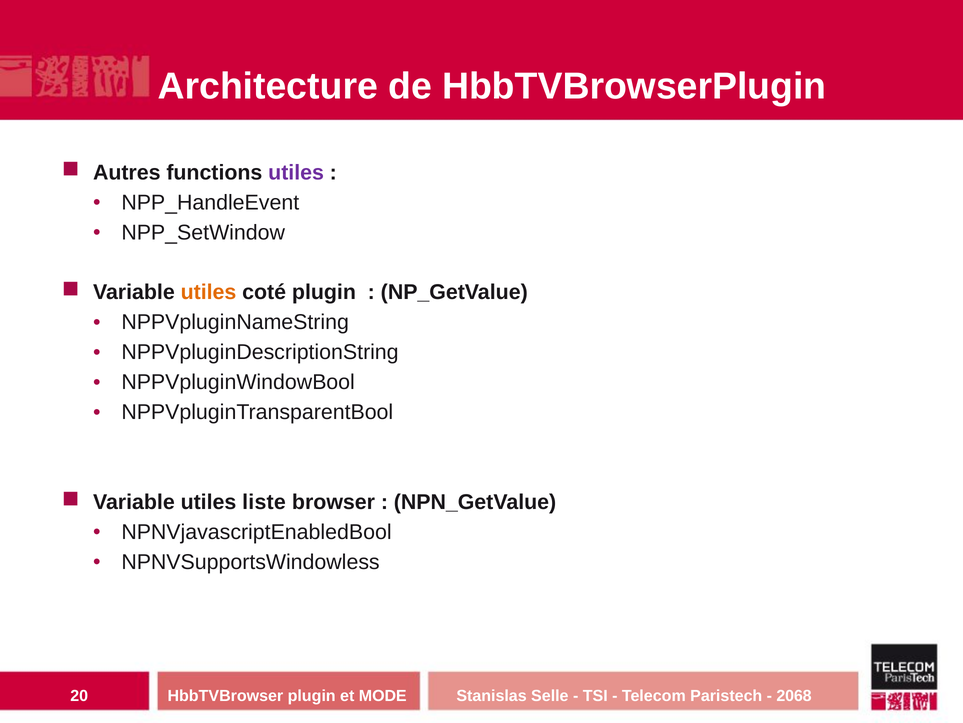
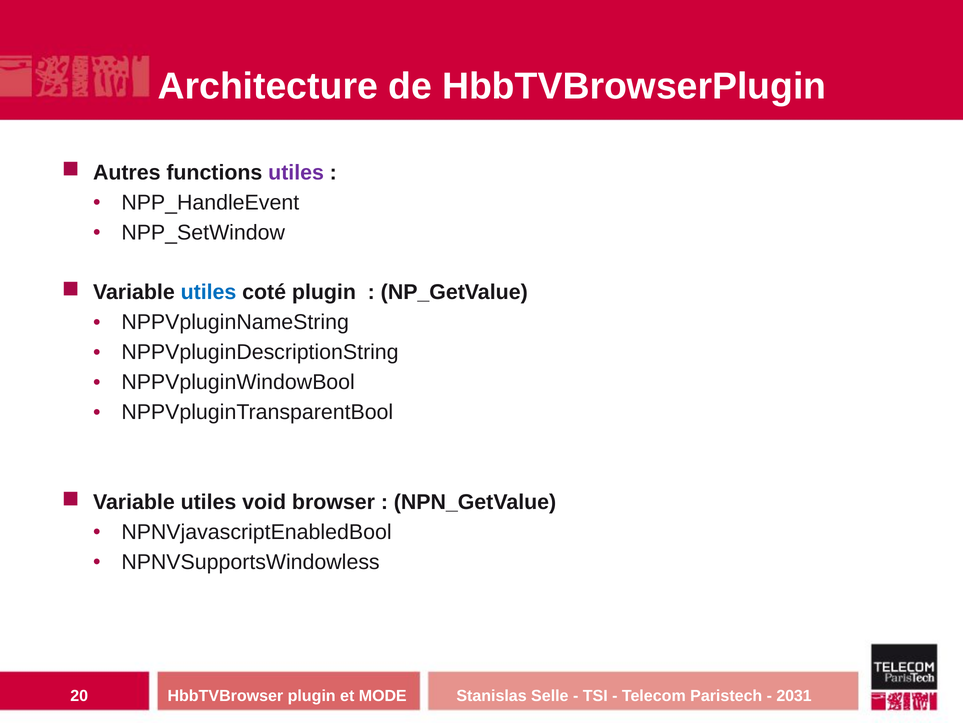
utiles at (209, 292) colour: orange -> blue
liste: liste -> void
2068: 2068 -> 2031
